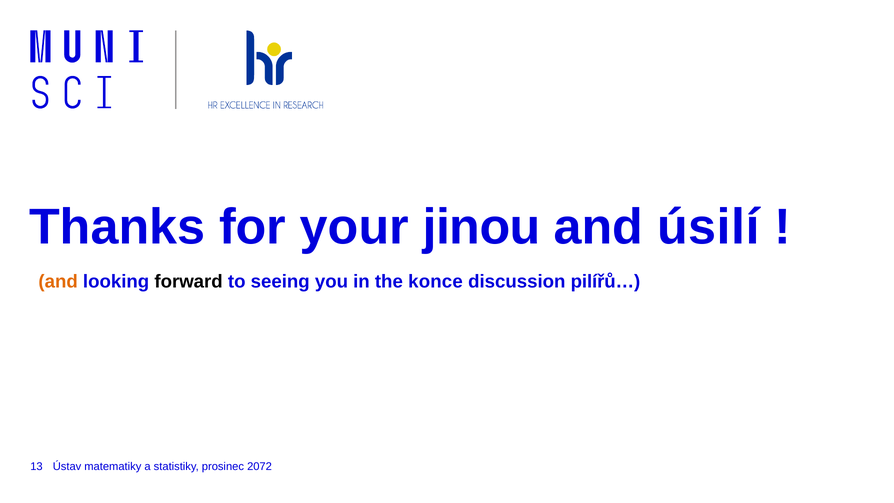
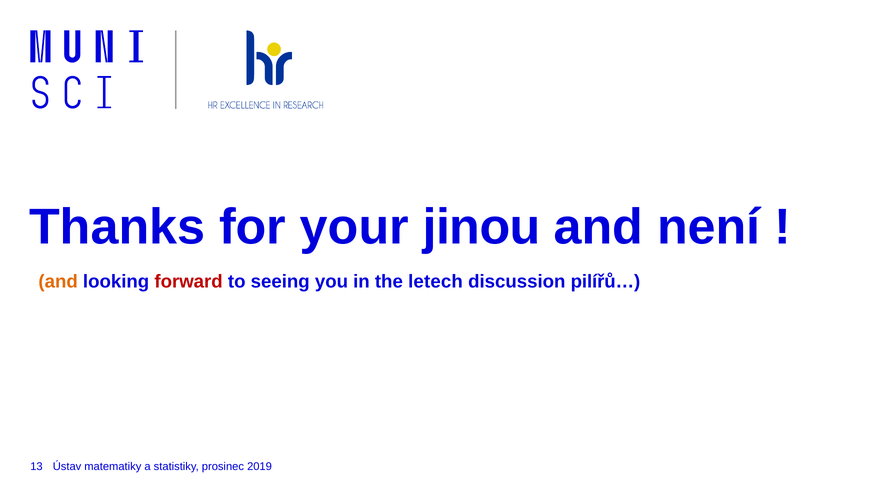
úsilí: úsilí -> není
forward colour: black -> red
konce: konce -> letech
2072: 2072 -> 2019
